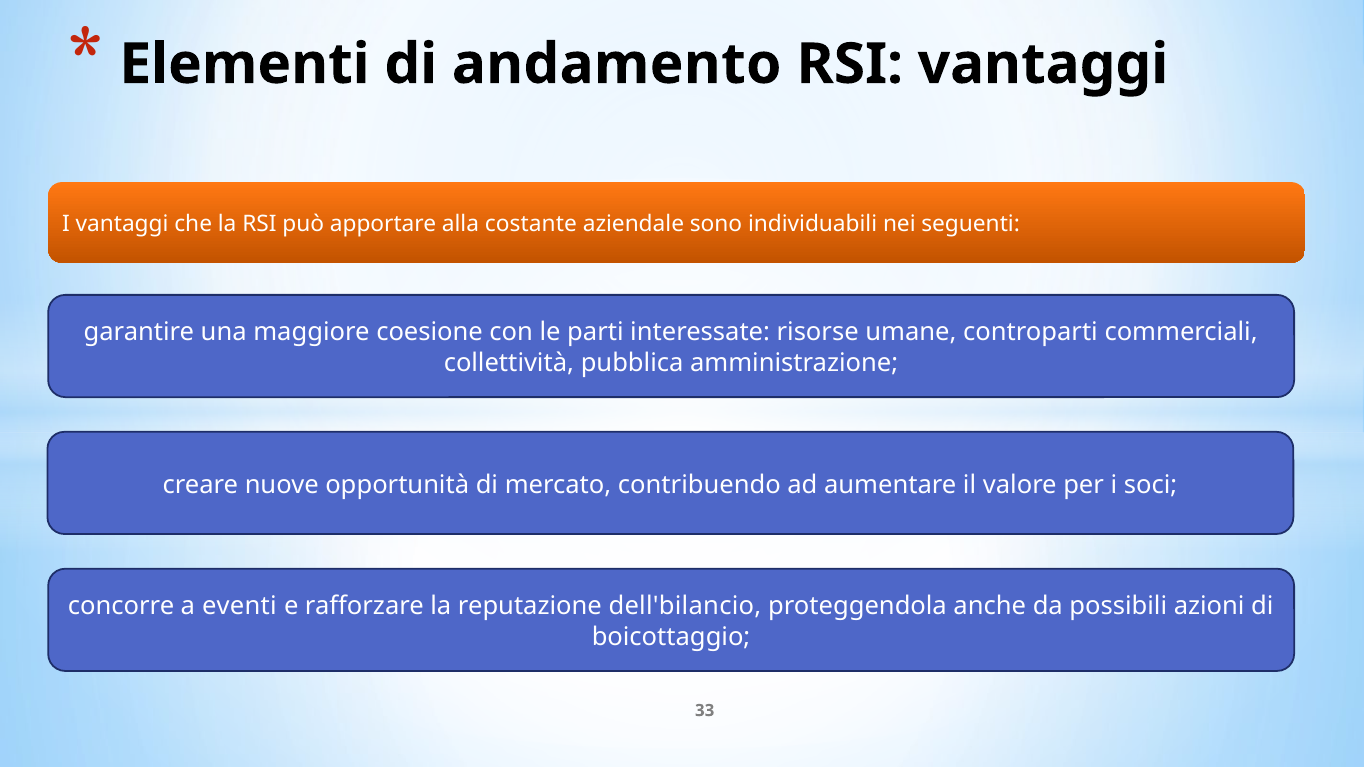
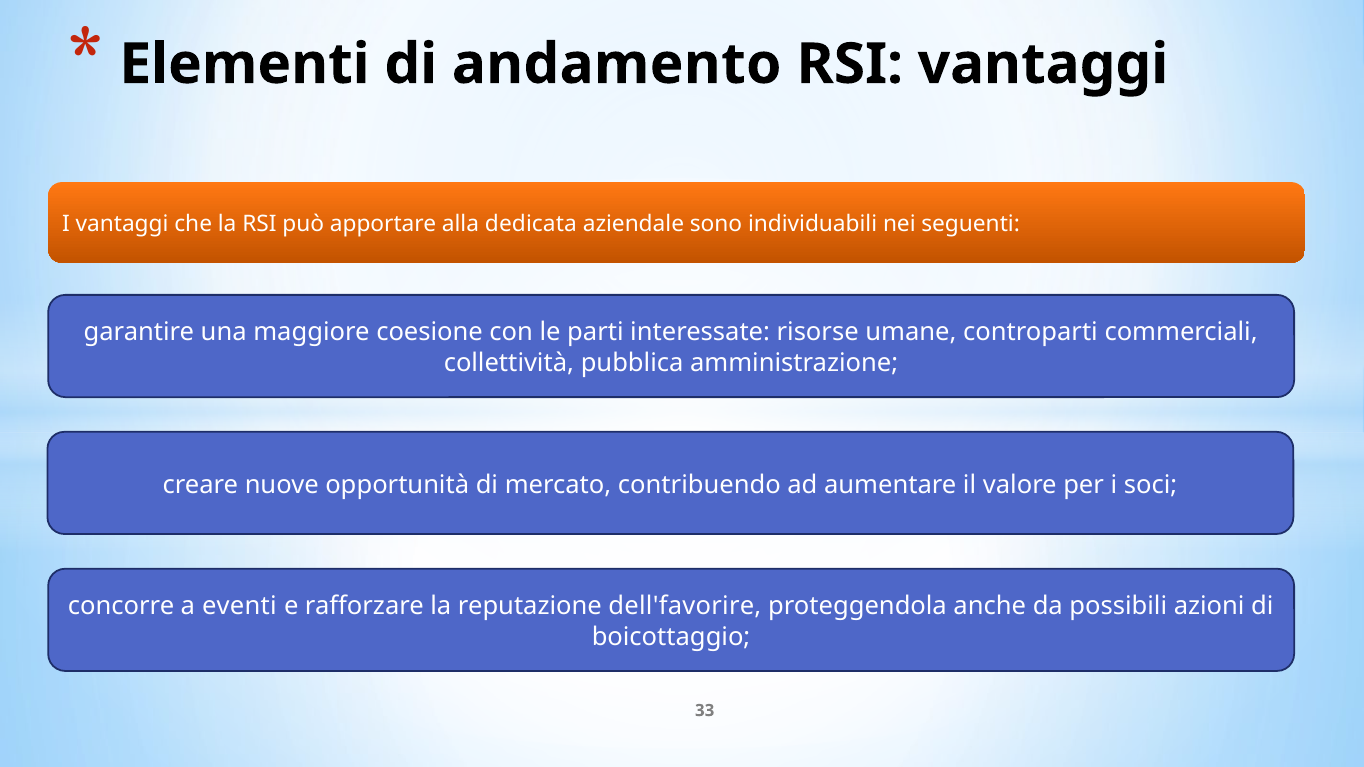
costante: costante -> dedicata
dell'bilancio: dell'bilancio -> dell'favorire
